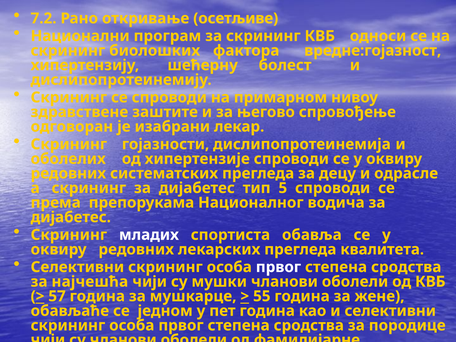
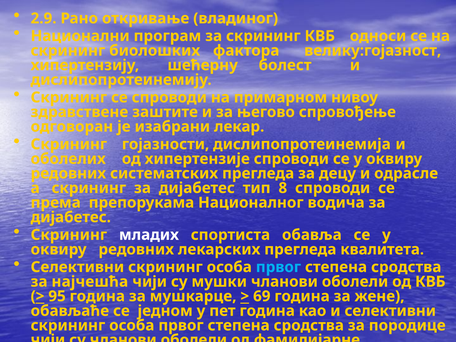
7.2: 7.2 -> 2.9
осетљиве: осетљиве -> владиног
вредне:гојазност: вредне:гојазност -> велику:гојазност
5: 5 -> 8
првог at (278, 267) colour: white -> light blue
57: 57 -> 95
55: 55 -> 69
